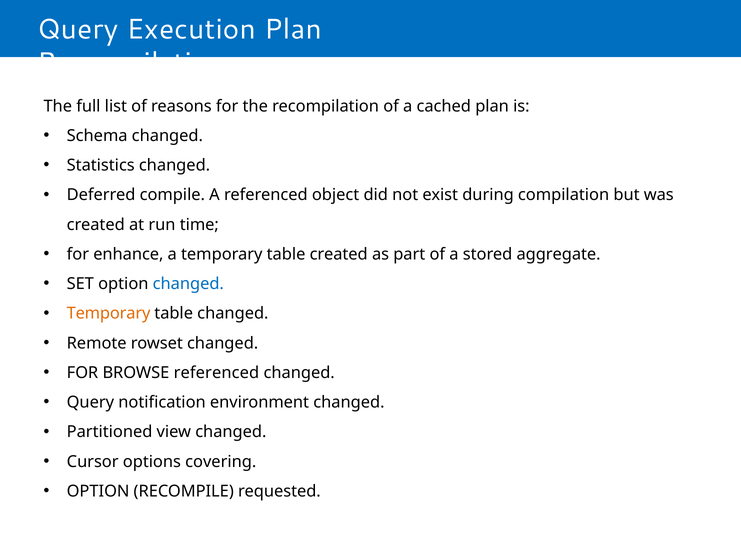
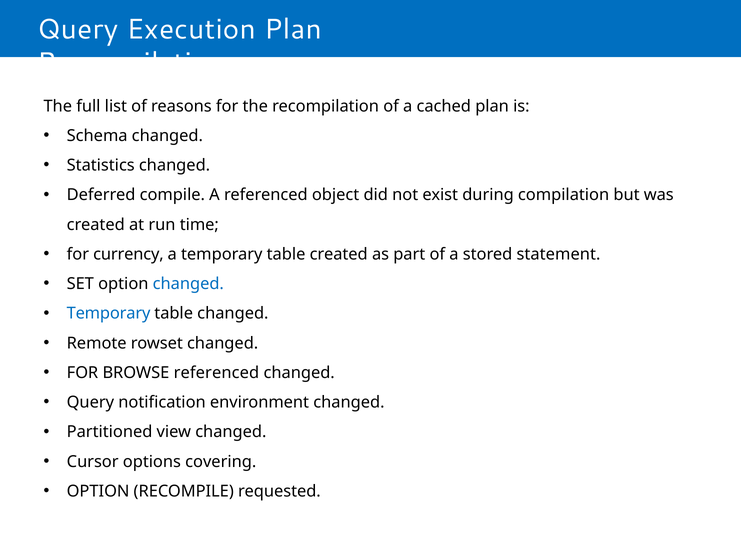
enhance: enhance -> currency
aggregate: aggregate -> statement
Temporary at (109, 313) colour: orange -> blue
